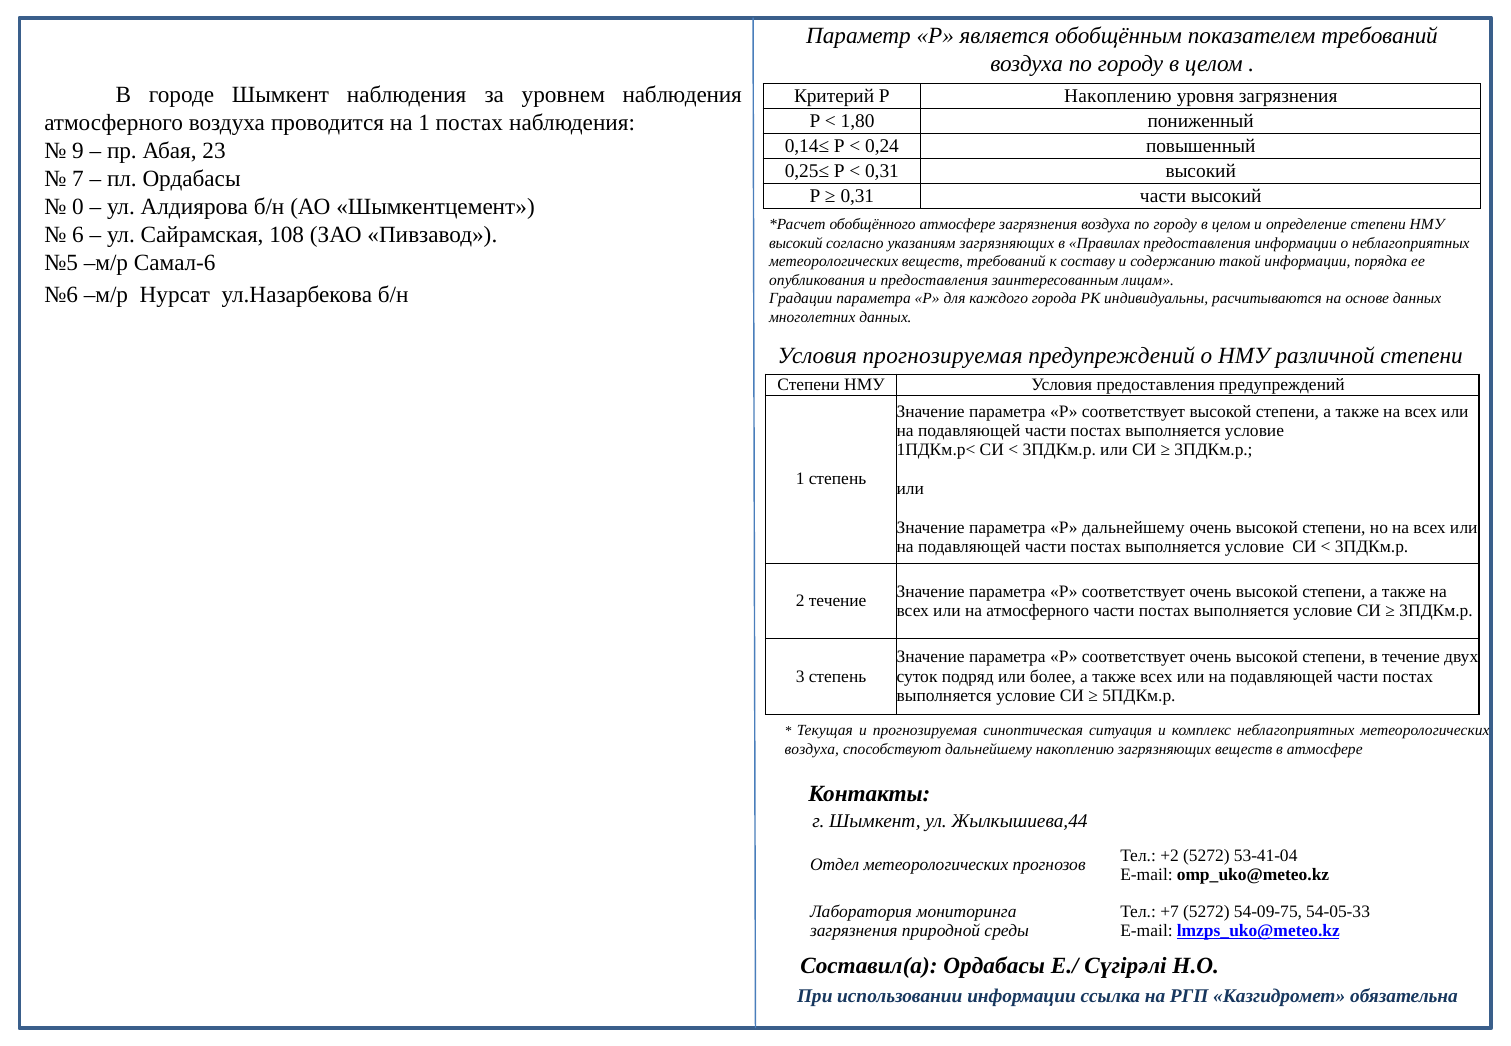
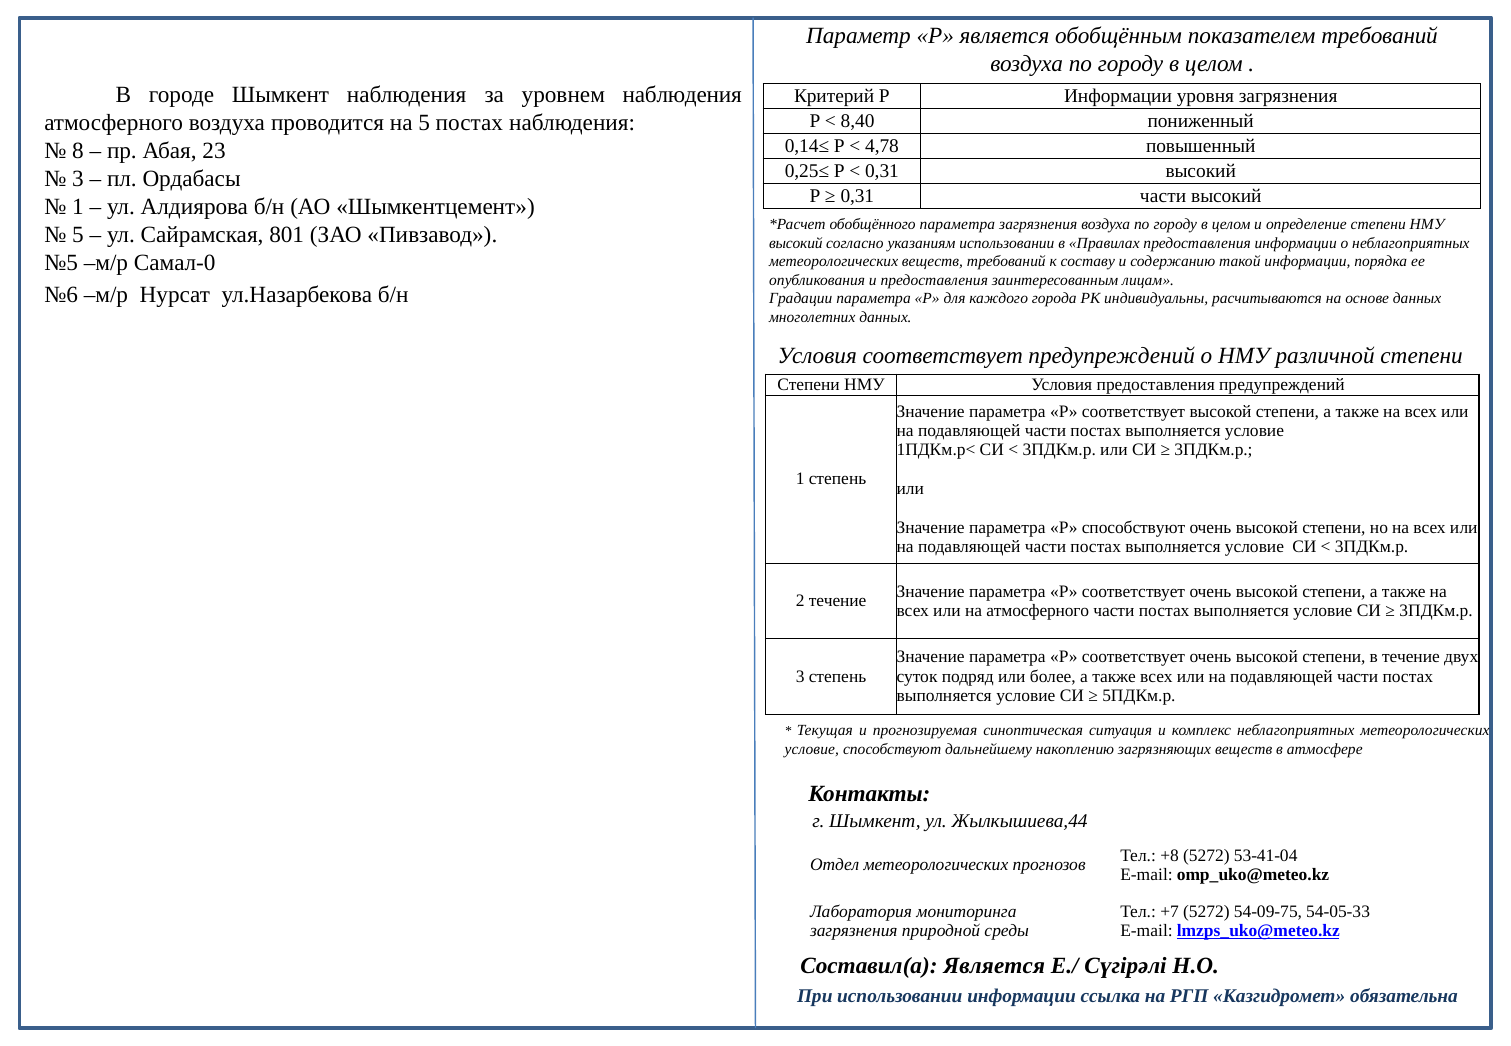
Р Накоплению: Накоплению -> Информации
1,80: 1,80 -> 8,40
на 1: 1 -> 5
0,24: 0,24 -> 4,78
9: 9 -> 8
7 at (78, 179): 7 -> 3
0 at (78, 207): 0 -> 1
обобщённого атмосфере: атмосфере -> параметра
6 at (78, 235): 6 -> 5
108: 108 -> 801
указаниям загрязняющих: загрязняющих -> использовании
Самал-6: Самал-6 -> Самал-0
Условия прогнозируемая: прогнозируемая -> соответствует
Р дальнейшему: дальнейшему -> способствуют
воздуха at (812, 749): воздуха -> условие
+2: +2 -> +8
Составил(а Ордабасы: Ордабасы -> Является
